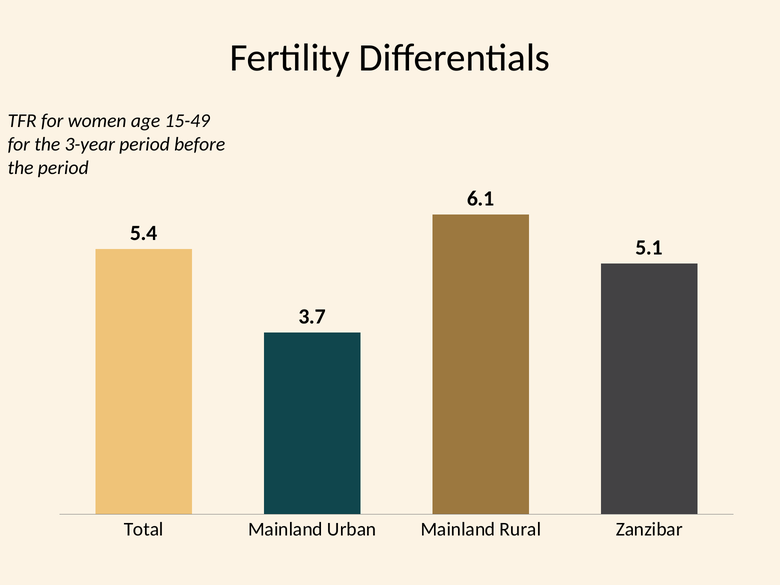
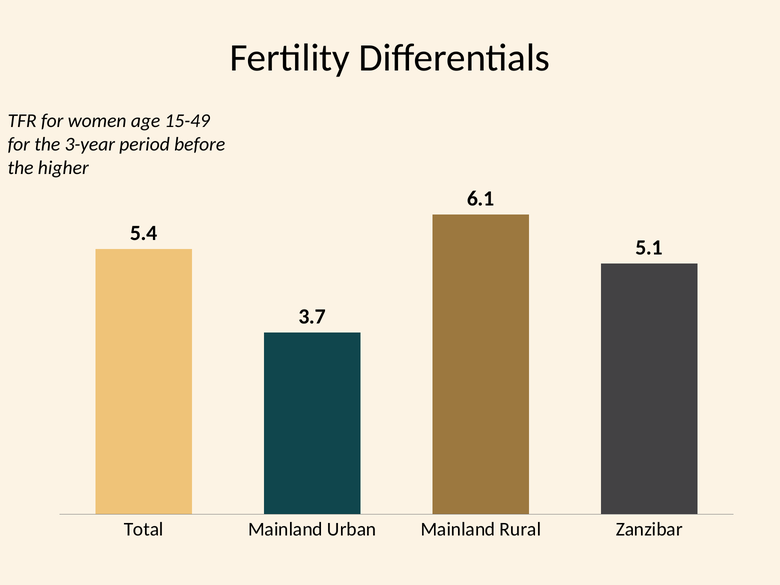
the period: period -> higher
